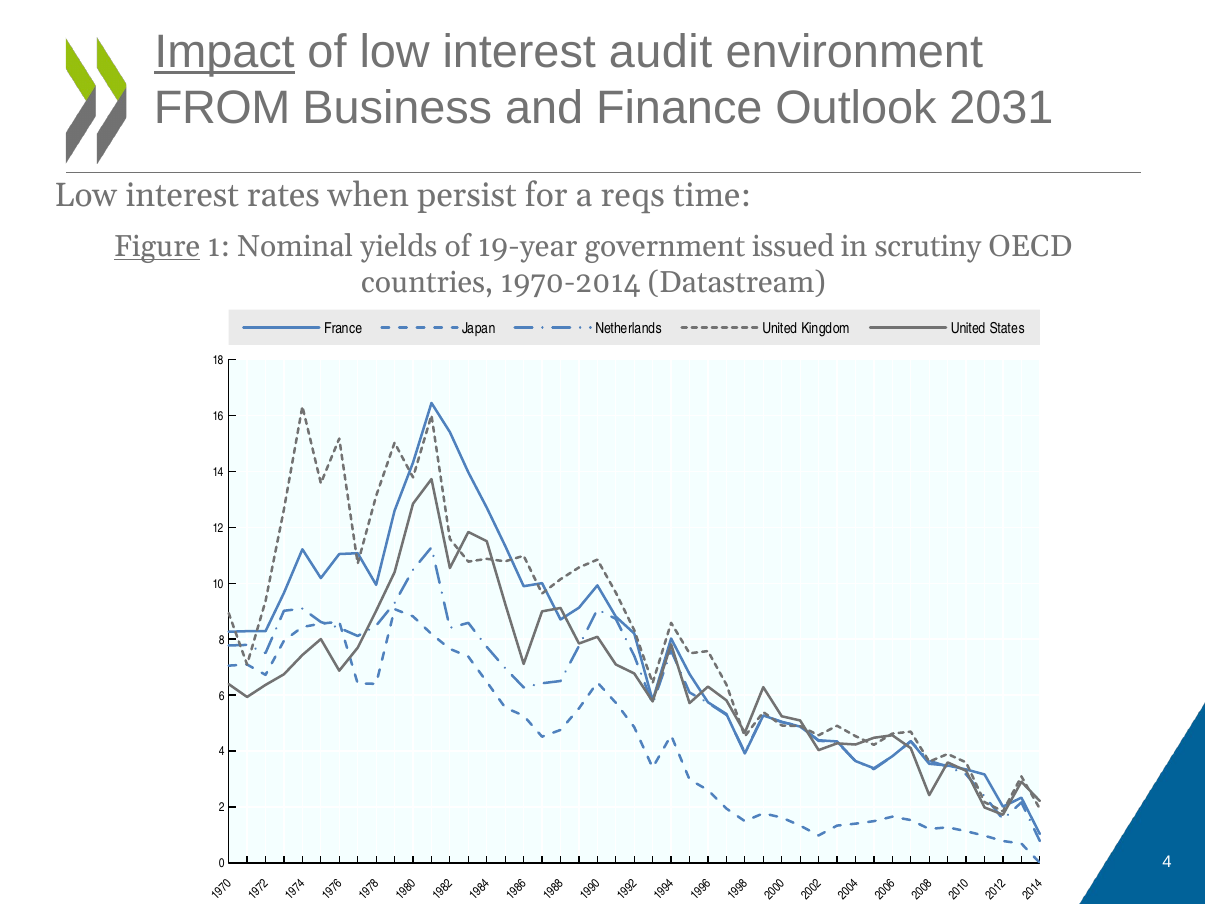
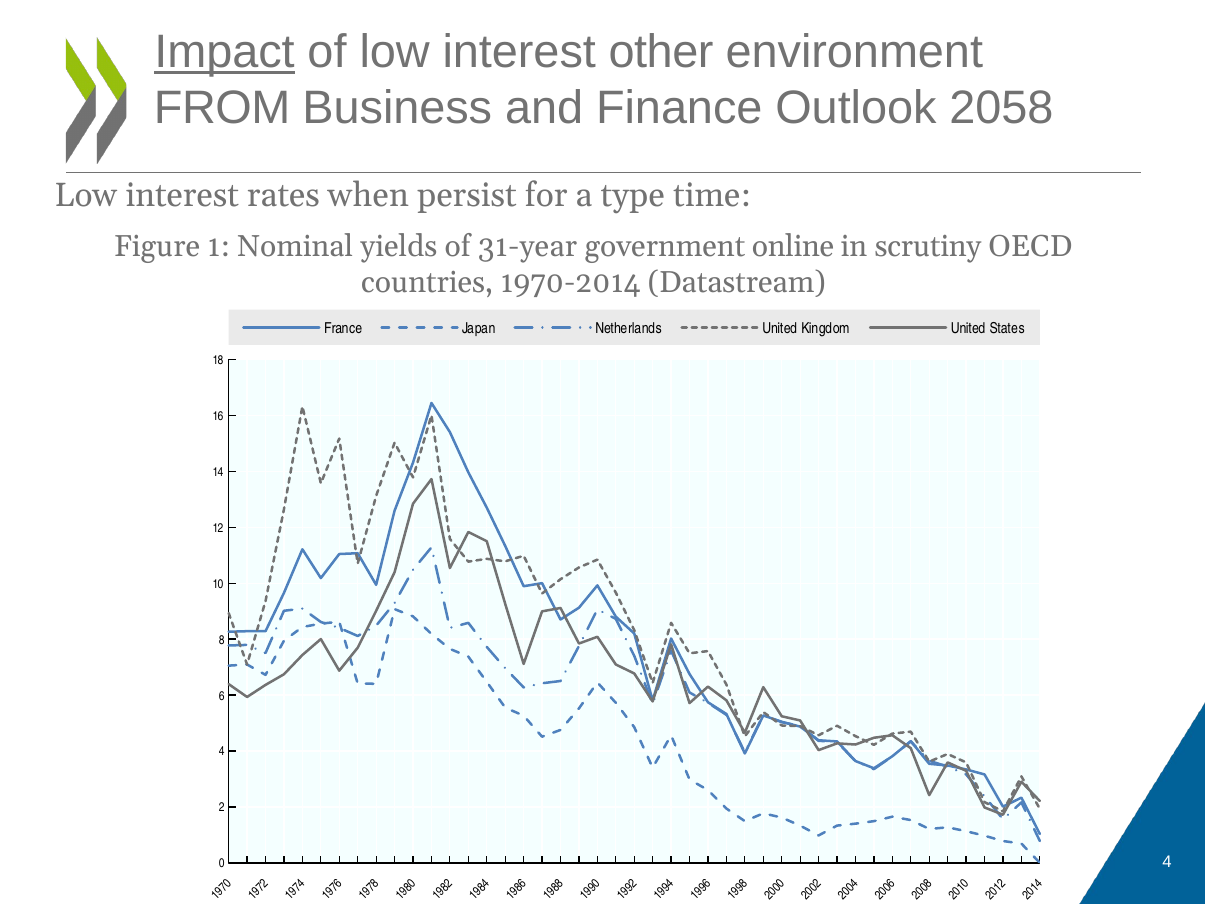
audit: audit -> other
2031: 2031 -> 2058
reqs: reqs -> type
Figure underline: present -> none
19-year: 19-year -> 31-year
issued: issued -> online
